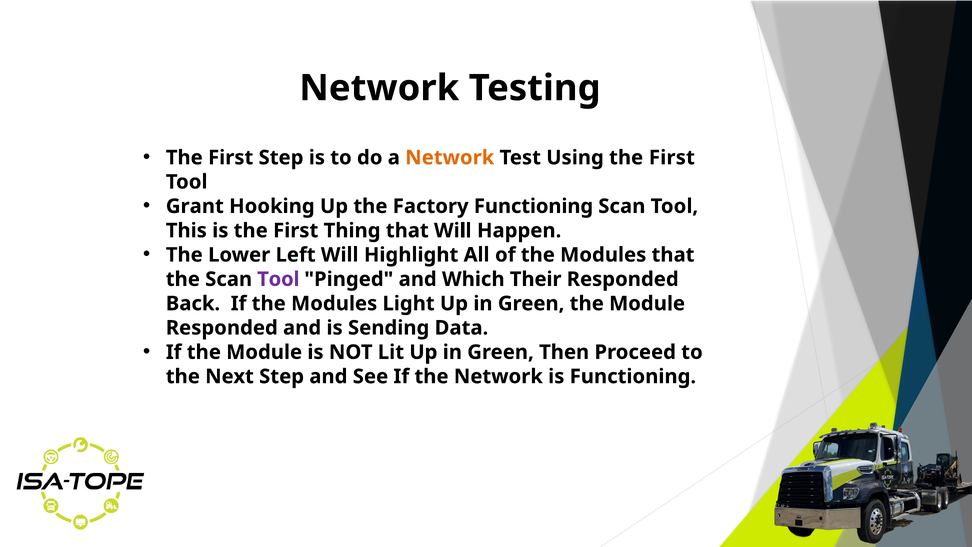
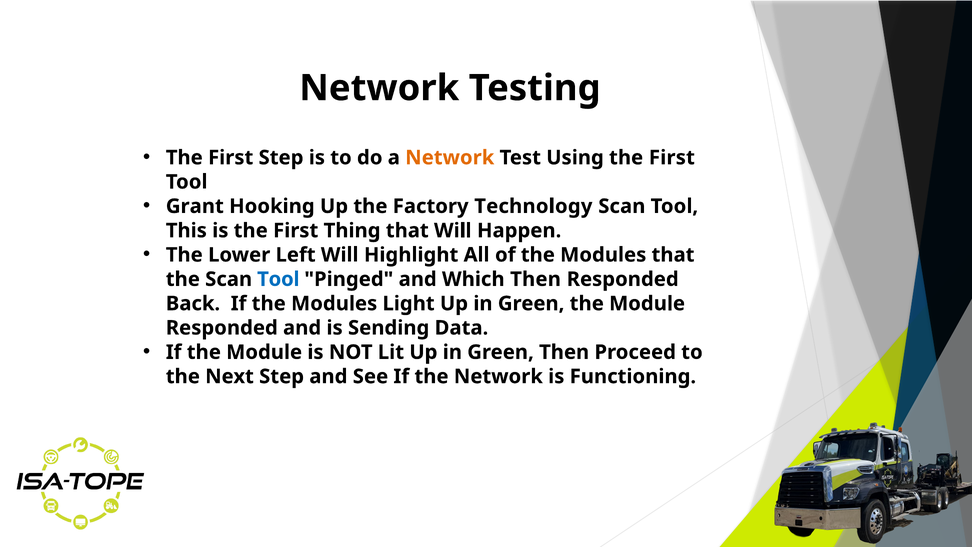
Factory Functioning: Functioning -> Technology
Tool at (278, 279) colour: purple -> blue
Which Their: Their -> Then
